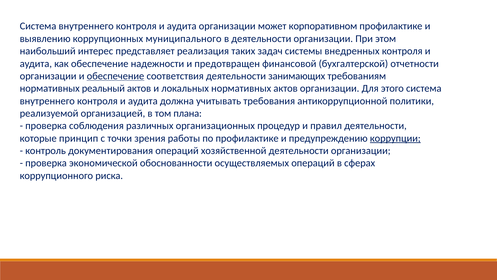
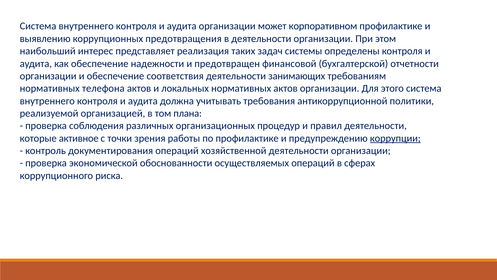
муниципального: муниципального -> предотвращения
внедренных: внедренных -> определены
обеспечение at (116, 76) underline: present -> none
реальный: реальный -> телефона
принцип: принцип -> активное
